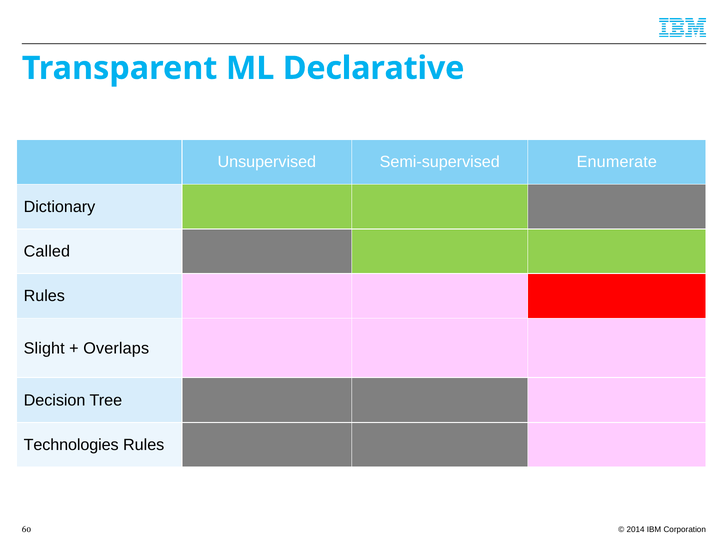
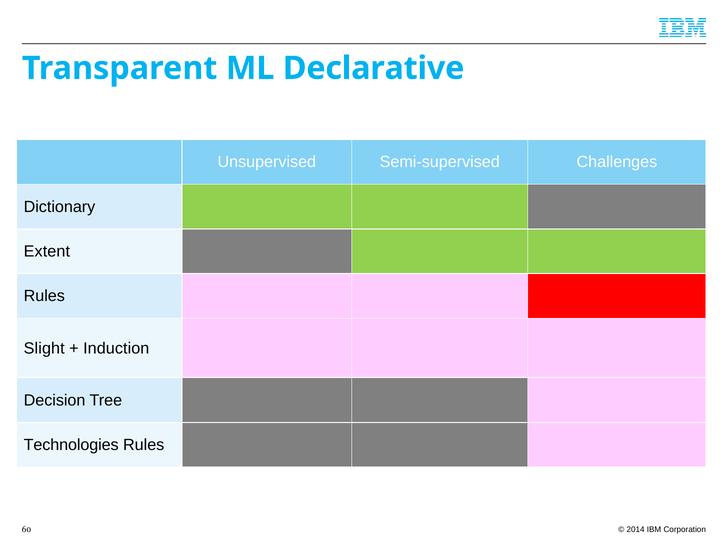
Enumerate: Enumerate -> Challenges
Called: Called -> Extent
Overlaps: Overlaps -> Induction
